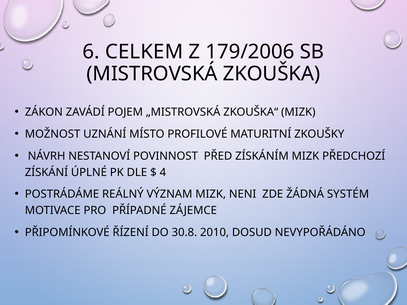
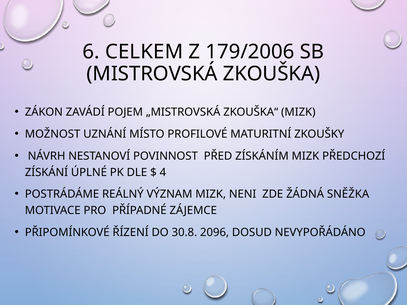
SYSTÉM: SYSTÉM -> SNĚŽKA
2010: 2010 -> 2096
